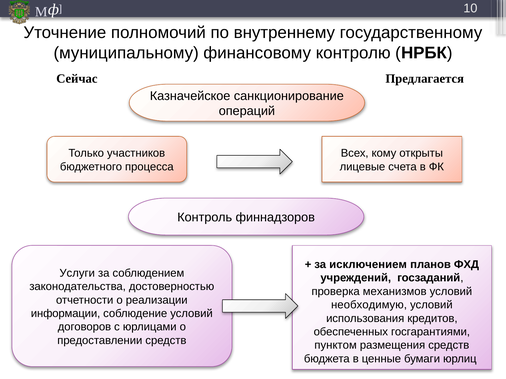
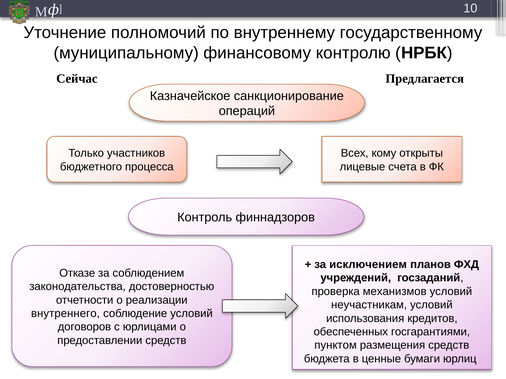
Услуги: Услуги -> Отказе
необходимую: необходимую -> неучастникам
информации: информации -> внутреннего
